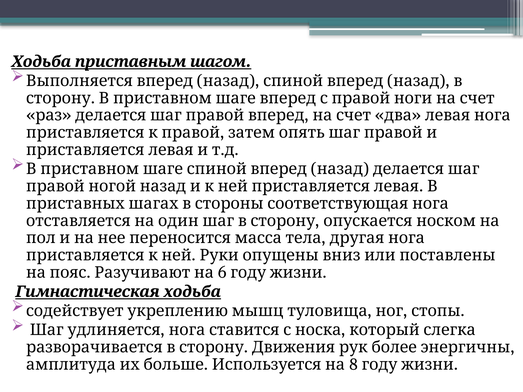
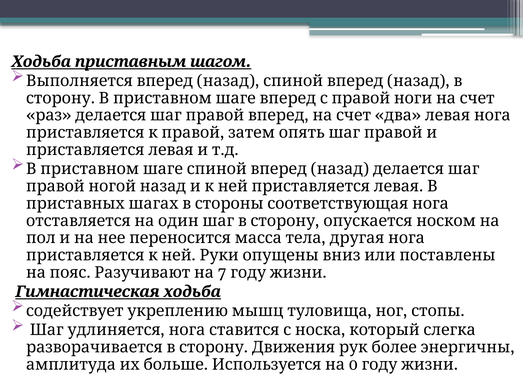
6: 6 -> 7
8: 8 -> 0
